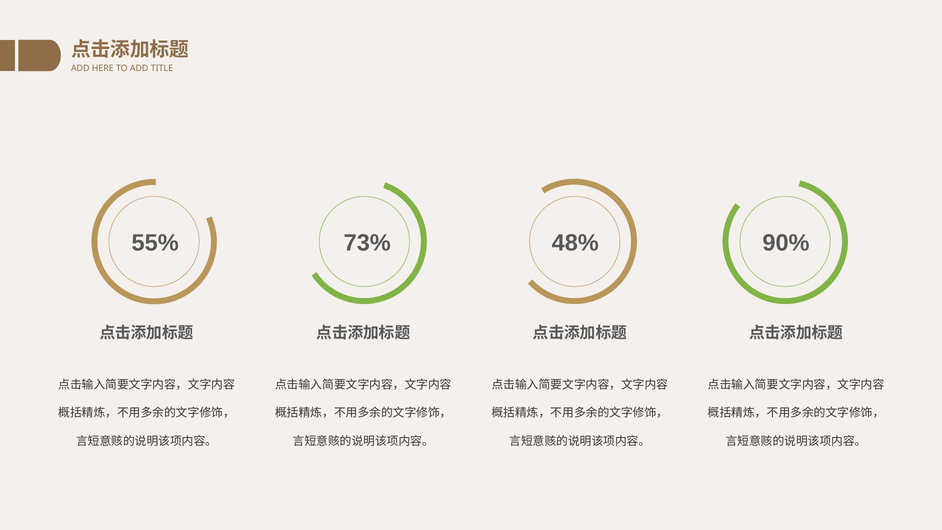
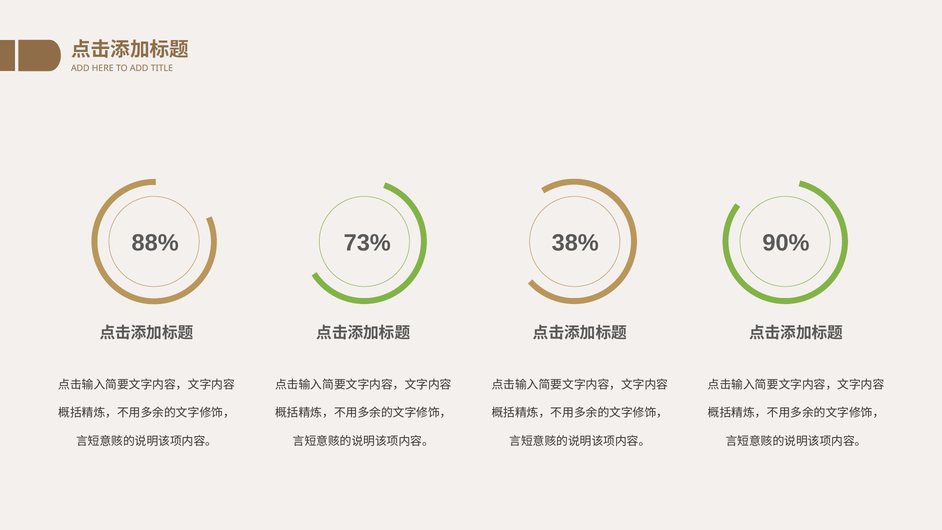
55%: 55% -> 88%
48%: 48% -> 38%
